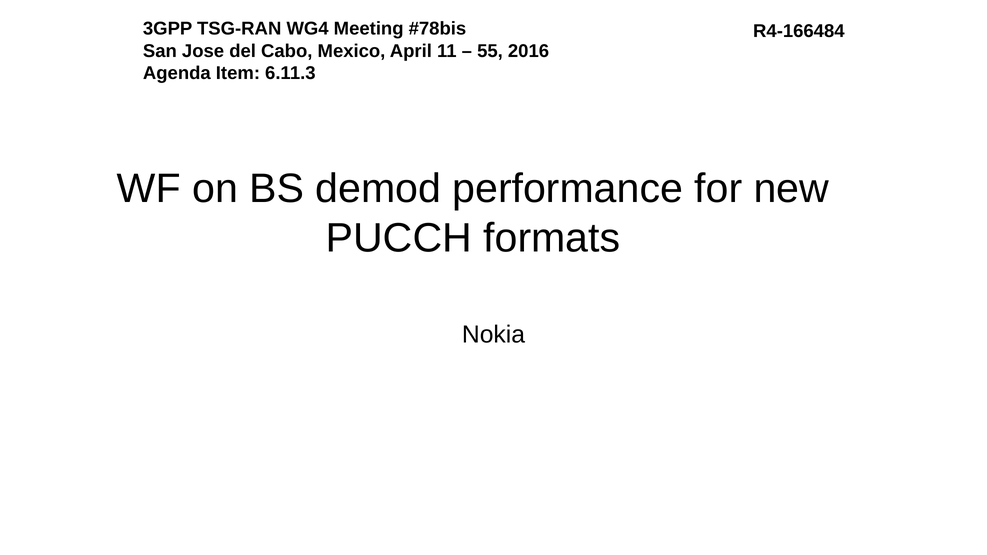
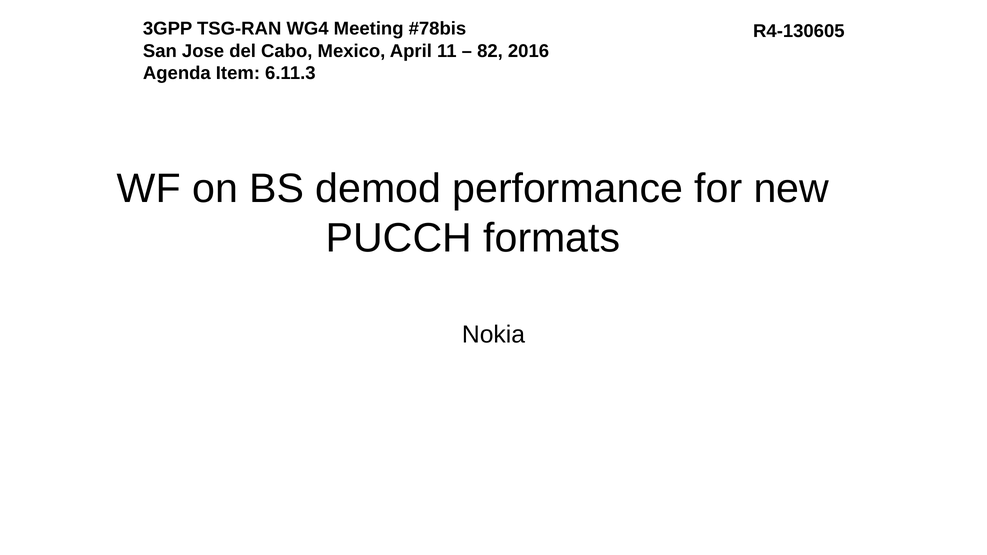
R4-166484: R4-166484 -> R4-130605
55: 55 -> 82
